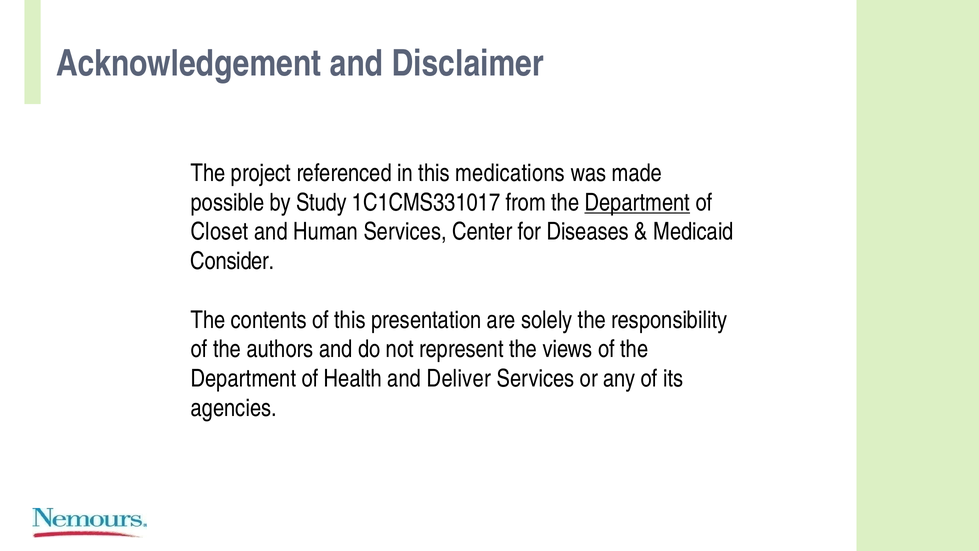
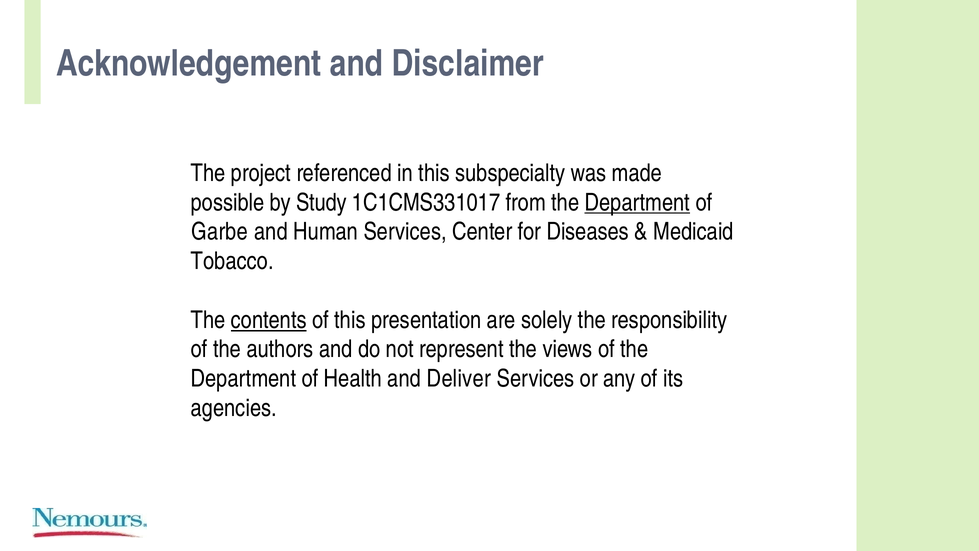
medications: medications -> subspecialty
Closet: Closet -> Garbe
Consider: Consider -> Tobacco
contents underline: none -> present
